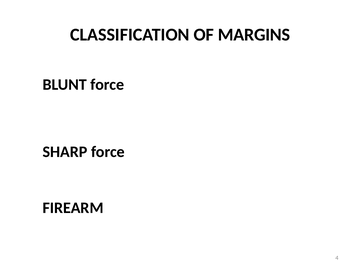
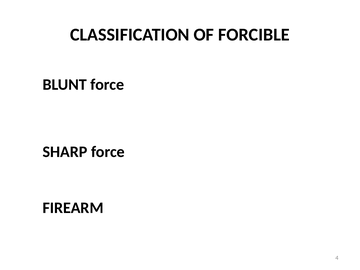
MARGINS: MARGINS -> FORCIBLE
